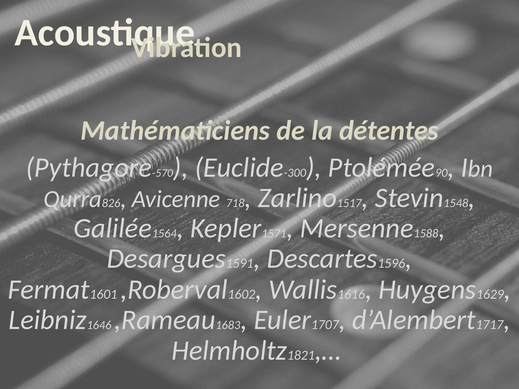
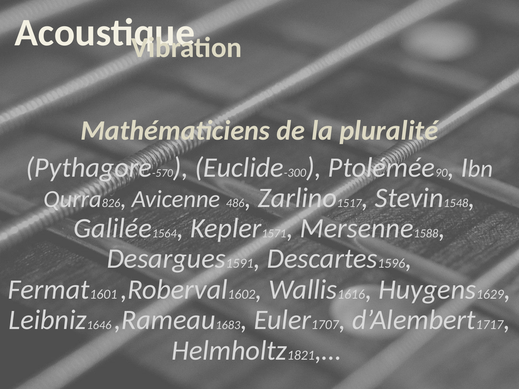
détentes: détentes -> pluralité
718: 718 -> 486
